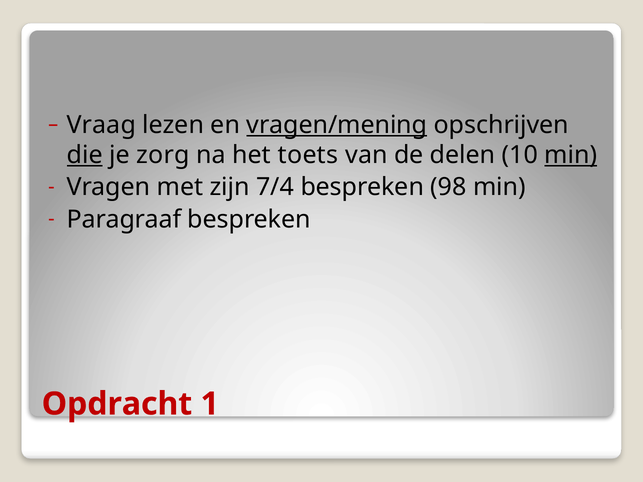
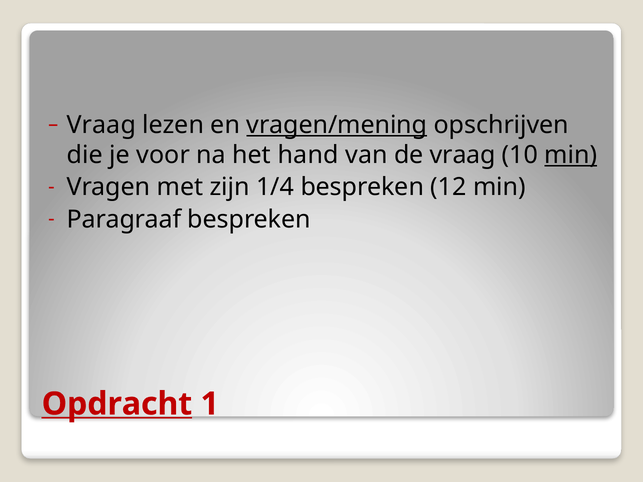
die underline: present -> none
zorg: zorg -> voor
toets: toets -> hand
de delen: delen -> vraag
7/4: 7/4 -> 1/4
98: 98 -> 12
Opdracht underline: none -> present
